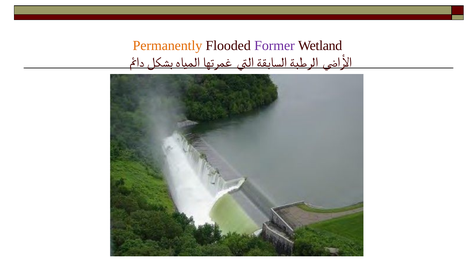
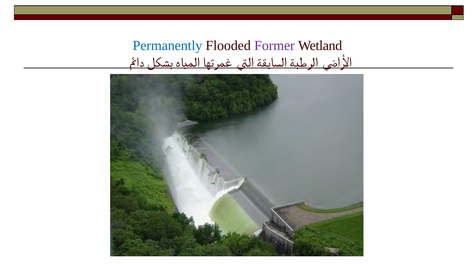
Permanently colour: orange -> blue
